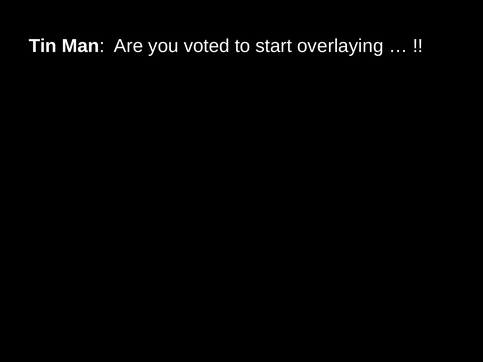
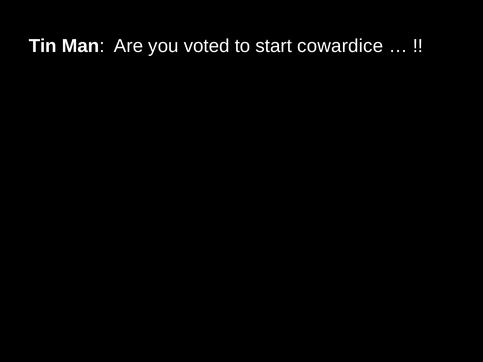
overlaying: overlaying -> cowardice
